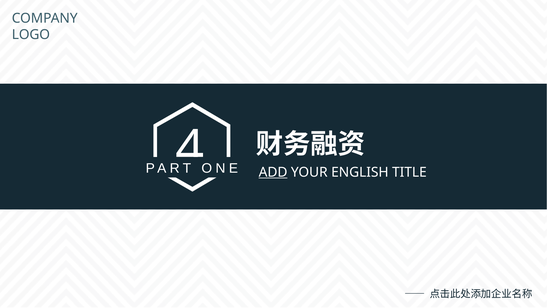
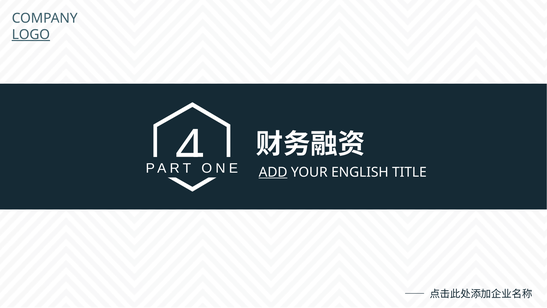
LOGO underline: none -> present
